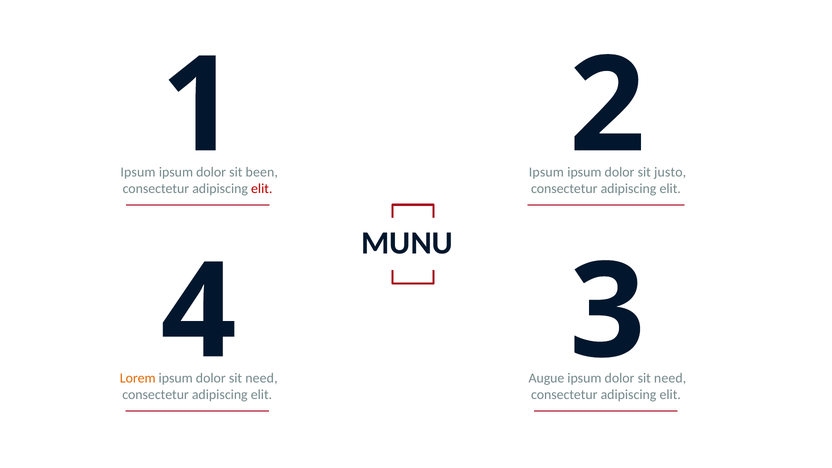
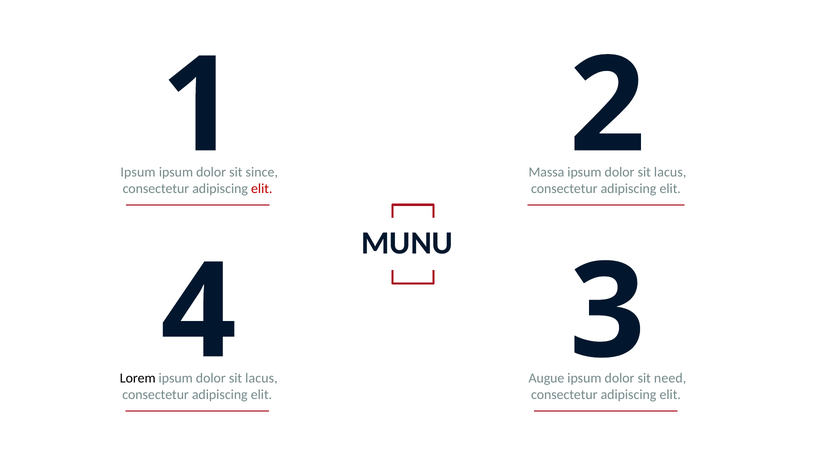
been: been -> since
Ipsum at (546, 172): Ipsum -> Massa
justo at (670, 172): justo -> lacus
Lorem colour: orange -> black
need at (261, 378): need -> lacus
